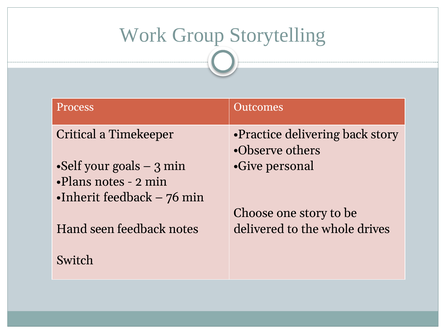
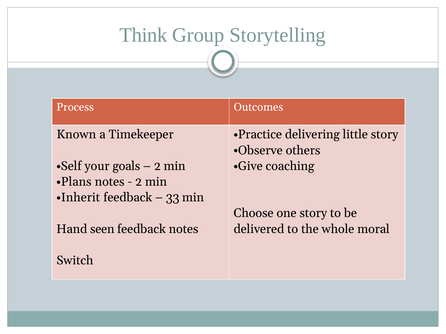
Work: Work -> Think
back: back -> little
Critical: Critical -> Known
3 at (157, 166): 3 -> 2
personal: personal -> coaching
76: 76 -> 33
drives: drives -> moral
